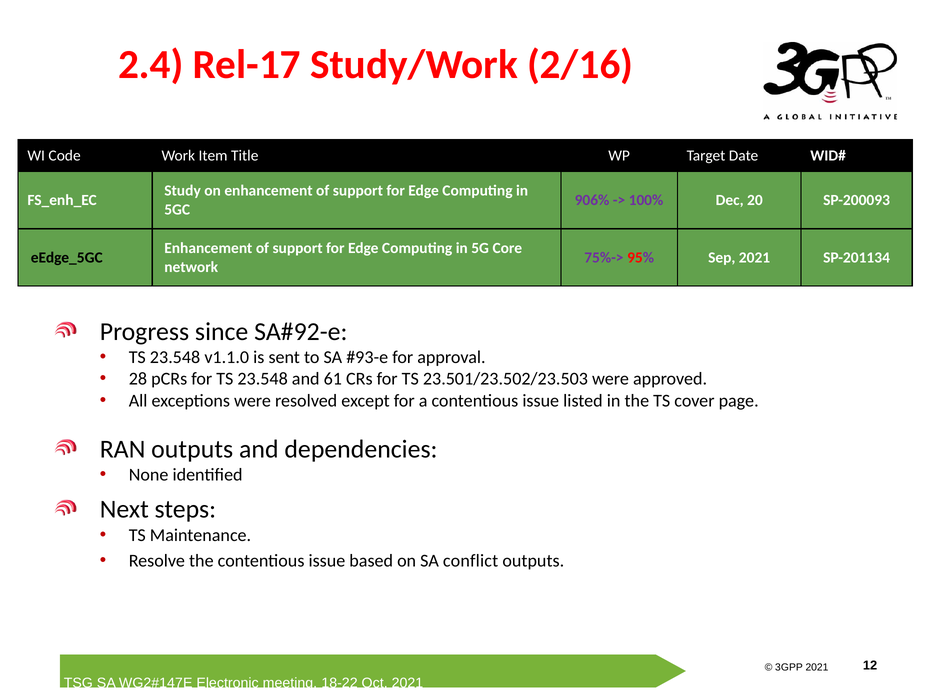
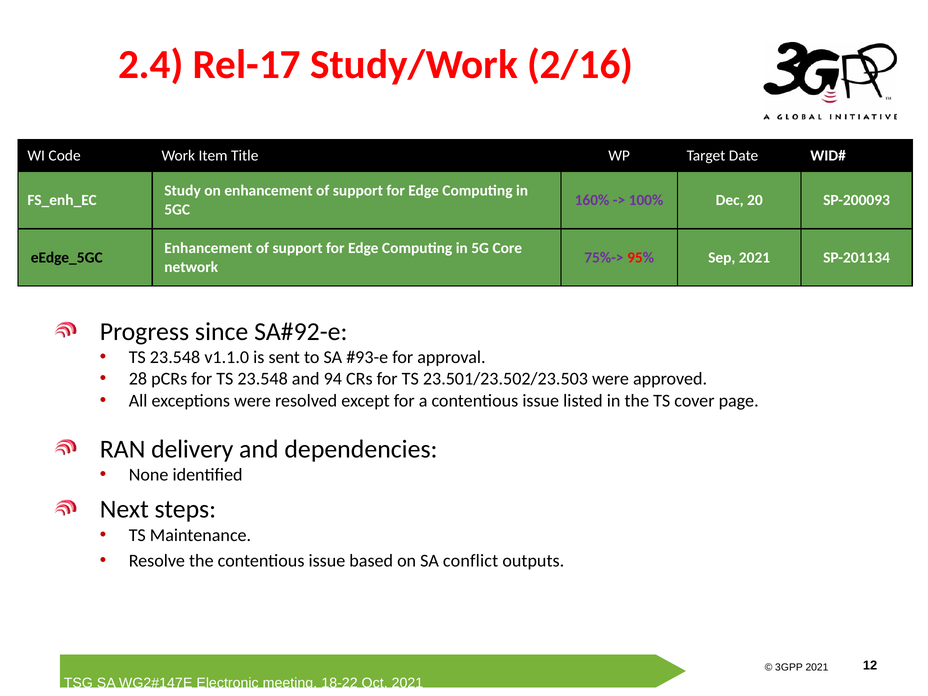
906%: 906% -> 160%
61: 61 -> 94
RAN outputs: outputs -> delivery
